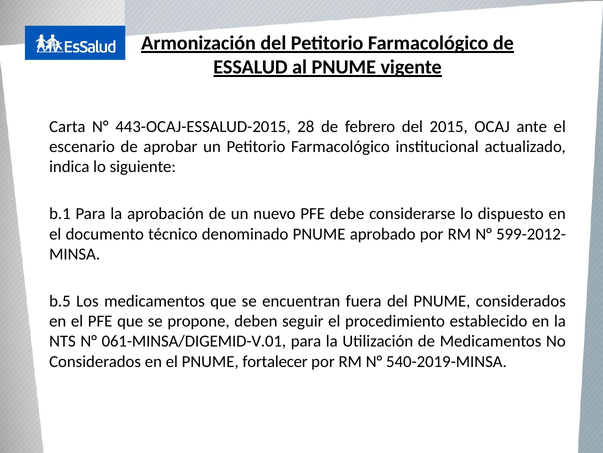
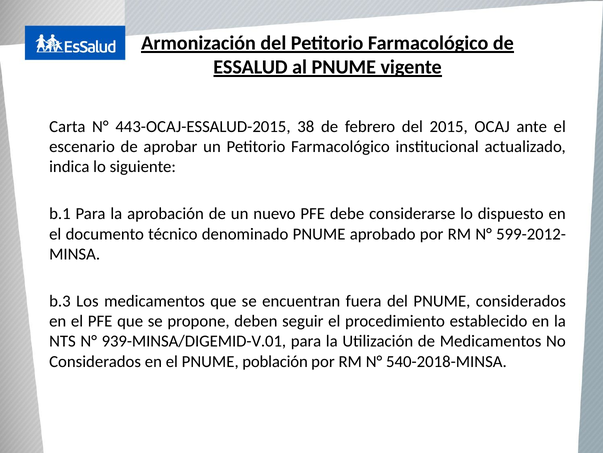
28: 28 -> 38
b.5: b.5 -> b.3
061-MINSA/DIGEMID-V.01: 061-MINSA/DIGEMID-V.01 -> 939-MINSA/DIGEMID-V.01
fortalecer: fortalecer -> población
540-2019-MINSA: 540-2019-MINSA -> 540-2018-MINSA
